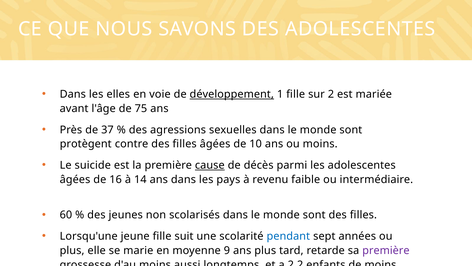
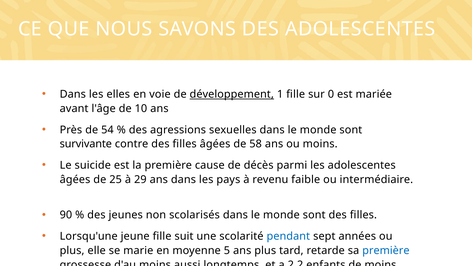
2: 2 -> 0
75: 75 -> 10
37: 37 -> 54
protègent: protègent -> survivante
10: 10 -> 58
cause underline: present -> none
16: 16 -> 25
14: 14 -> 29
60: 60 -> 90
9: 9 -> 5
première at (386, 250) colour: purple -> blue
